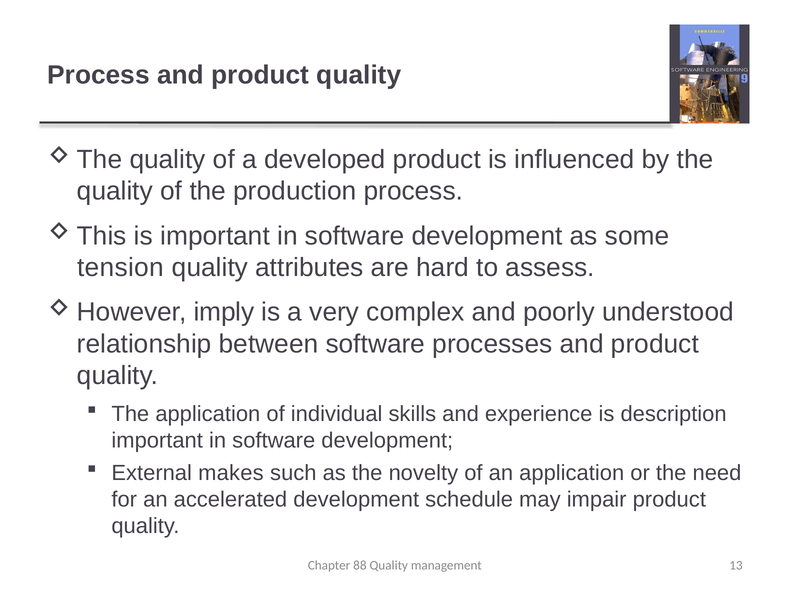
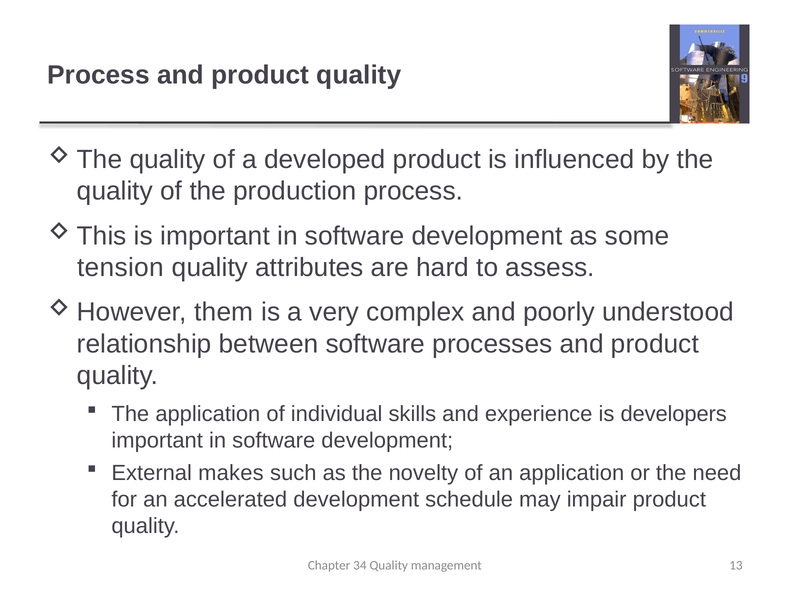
imply: imply -> them
description: description -> developers
88: 88 -> 34
